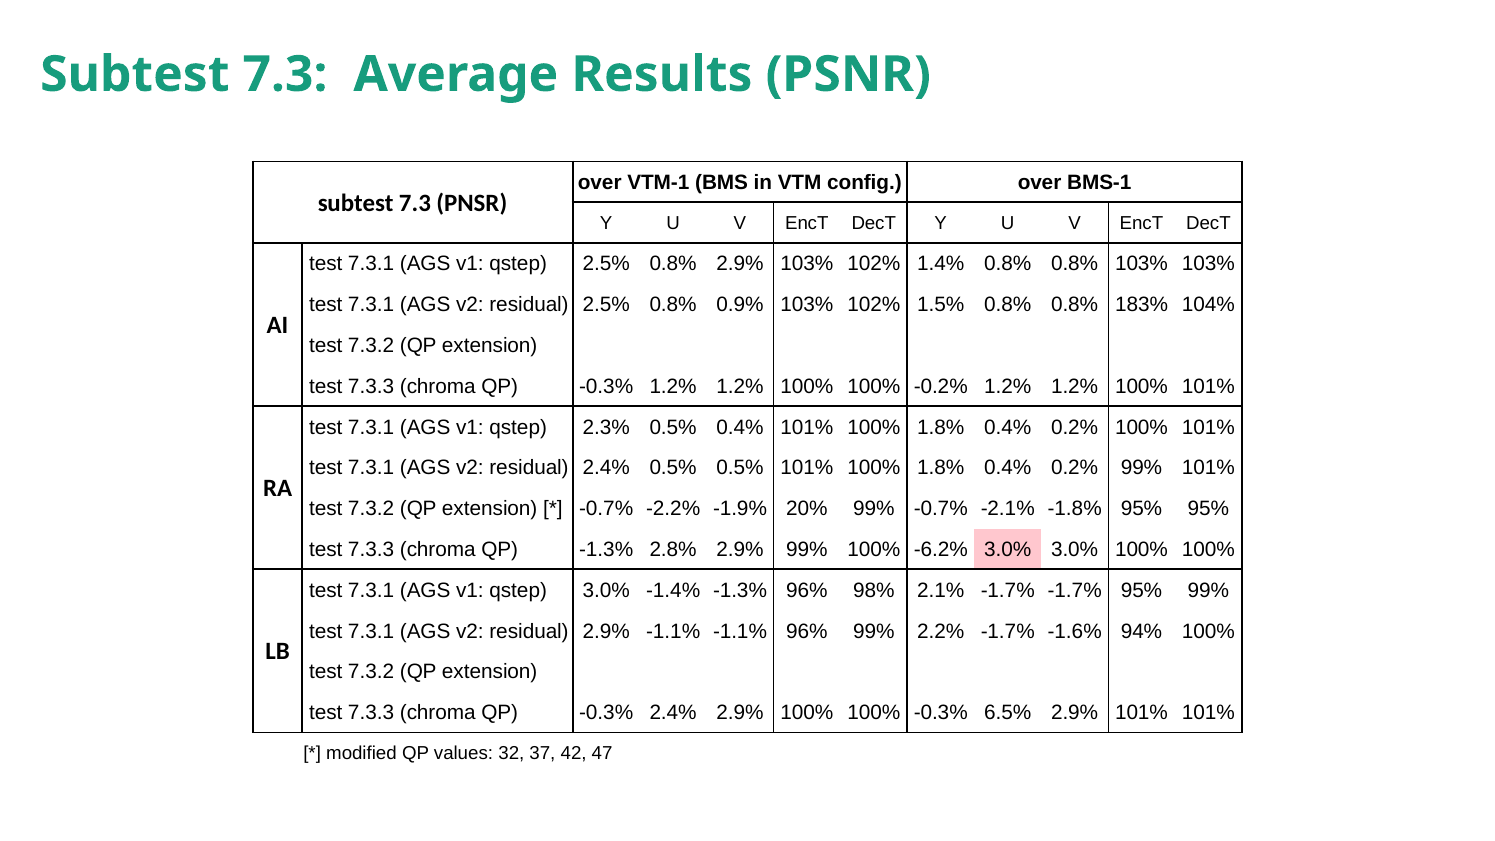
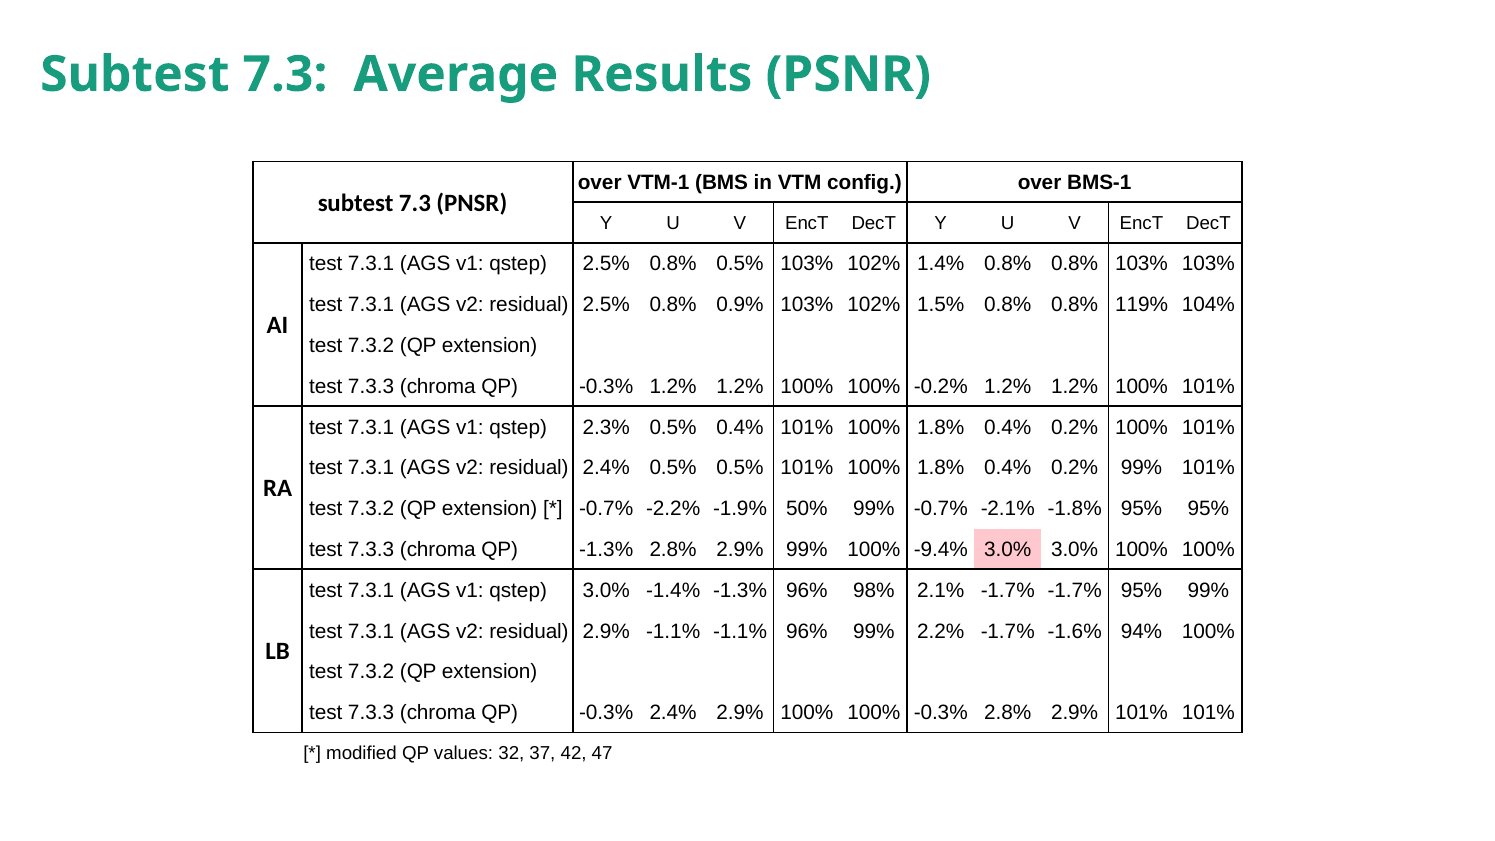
0.8% 2.9%: 2.9% -> 0.5%
183%: 183% -> 119%
20%: 20% -> 50%
-6.2%: -6.2% -> -9.4%
-0.3% 6.5%: 6.5% -> 2.8%
